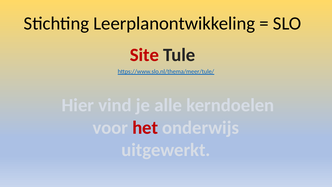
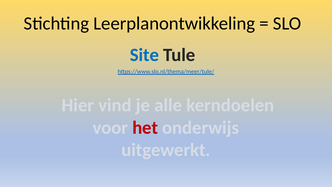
Site colour: red -> blue
